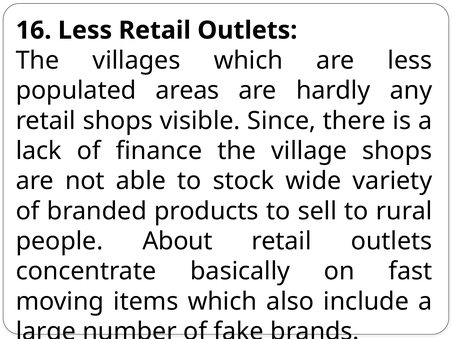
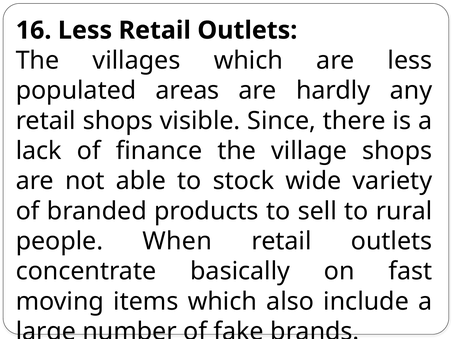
About: About -> When
